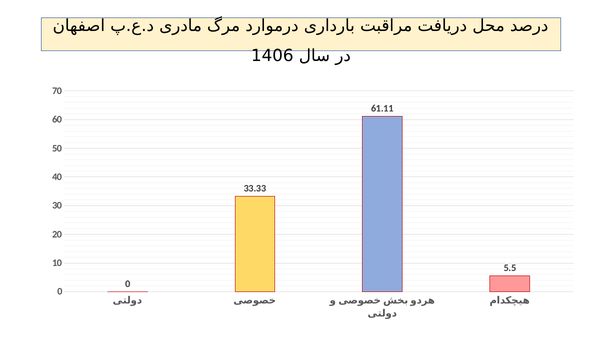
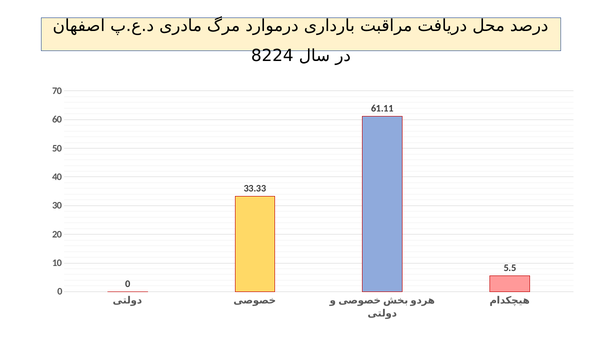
1406: 1406 -> 8224
